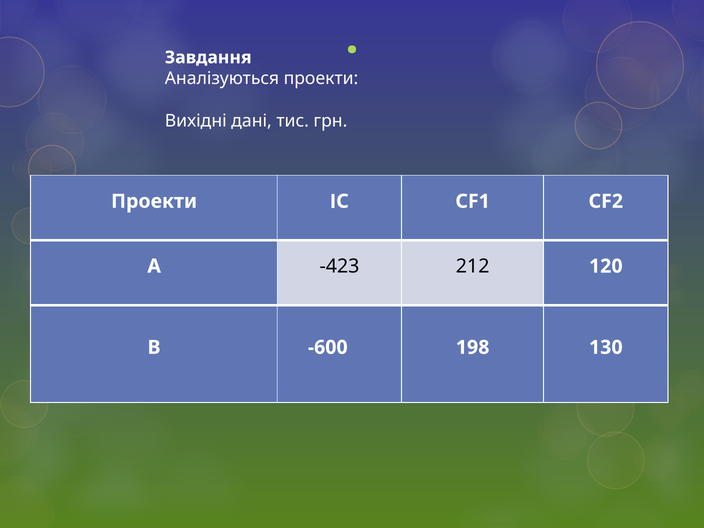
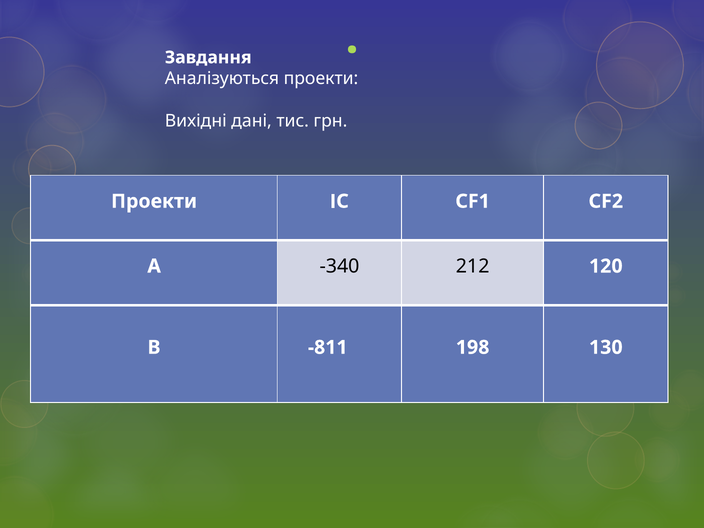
-423: -423 -> -340
-600: -600 -> -811
